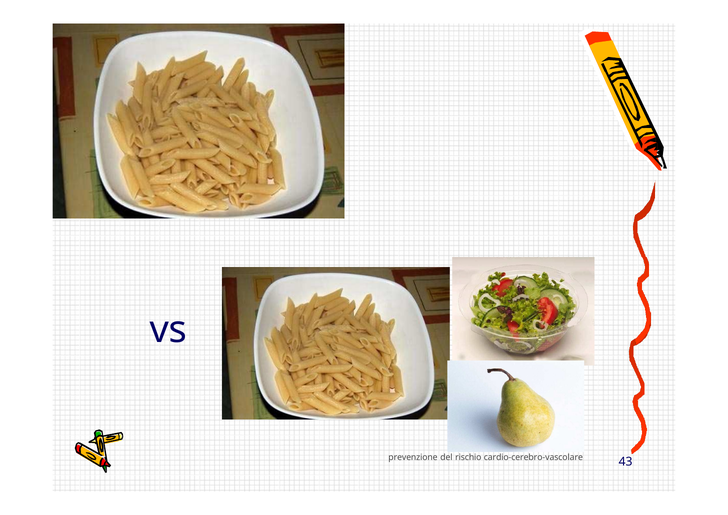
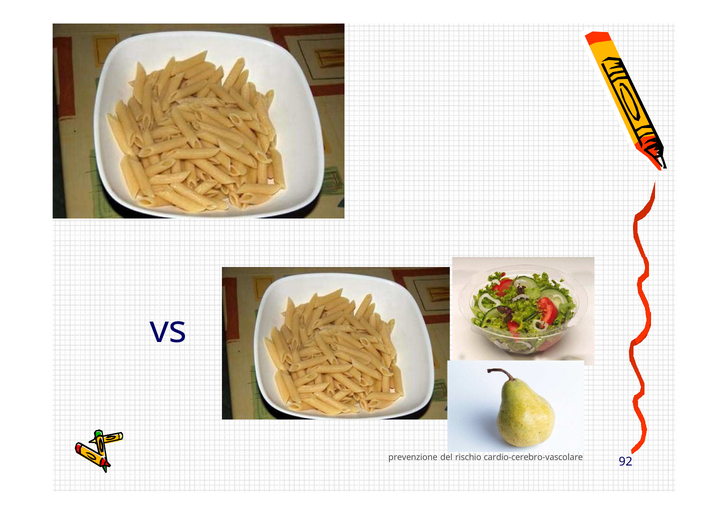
43: 43 -> 92
